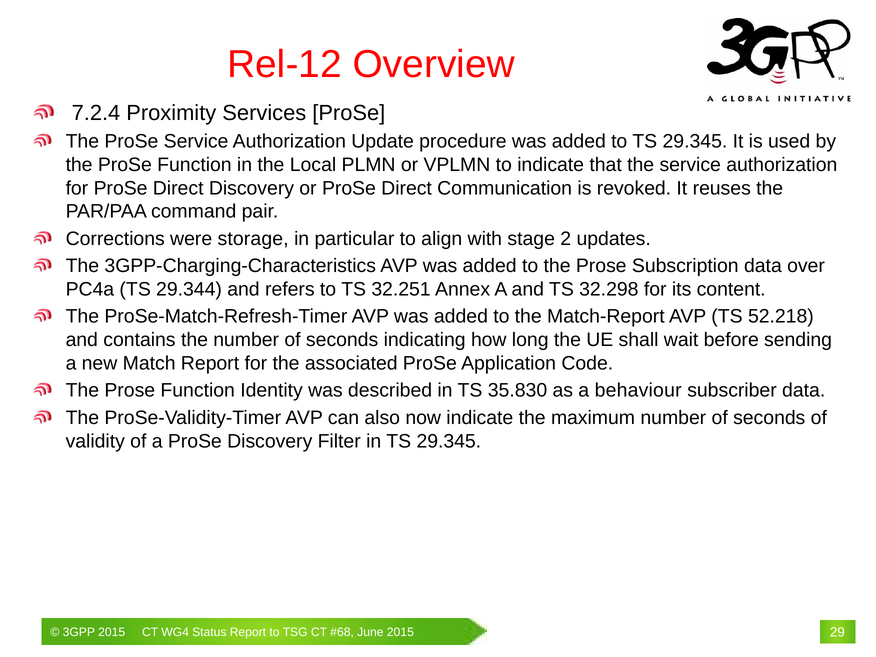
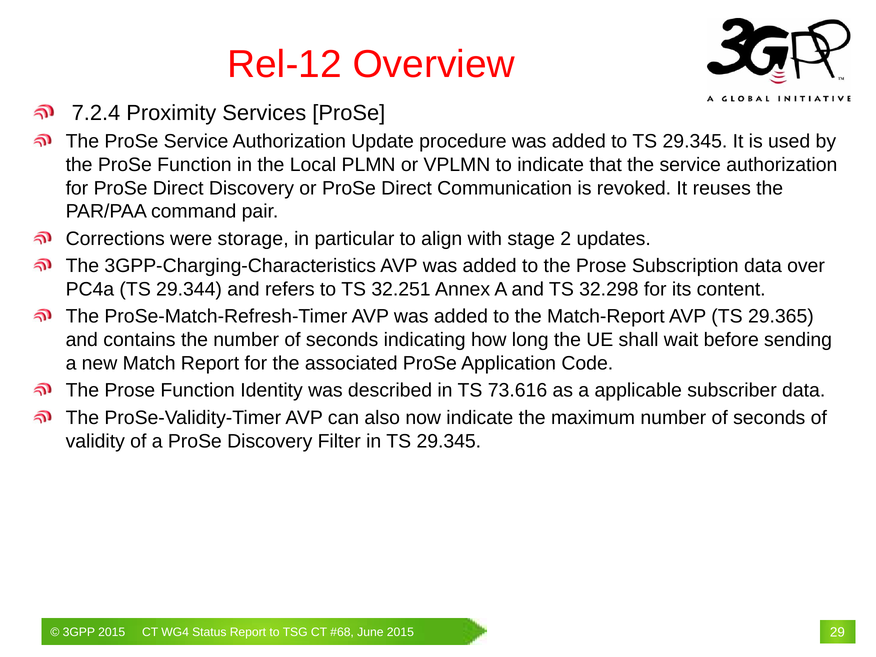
52.218: 52.218 -> 29.365
35.830: 35.830 -> 73.616
behaviour: behaviour -> applicable
